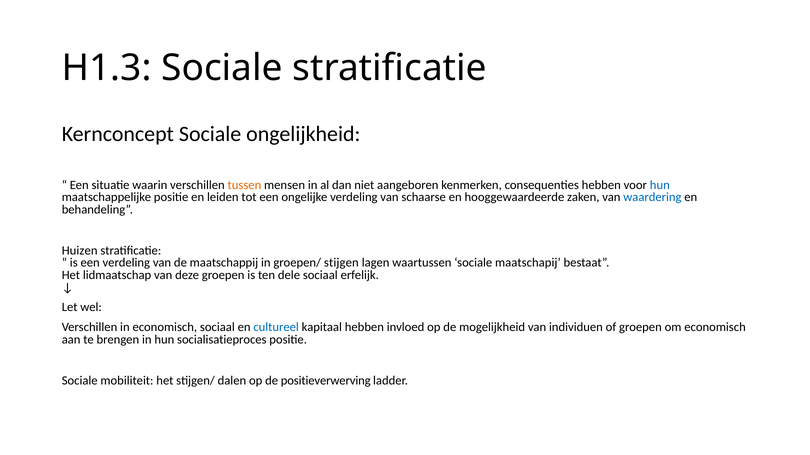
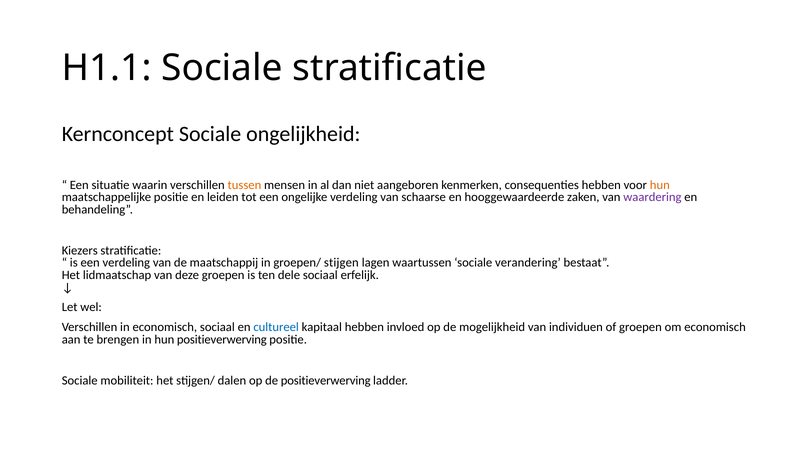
H1.3: H1.3 -> H1.1
hun at (660, 185) colour: blue -> orange
waardering colour: blue -> purple
Huizen: Huizen -> Kiezers
maatschapij: maatschapij -> verandering
hun socialisatieproces: socialisatieproces -> positieverwerving
